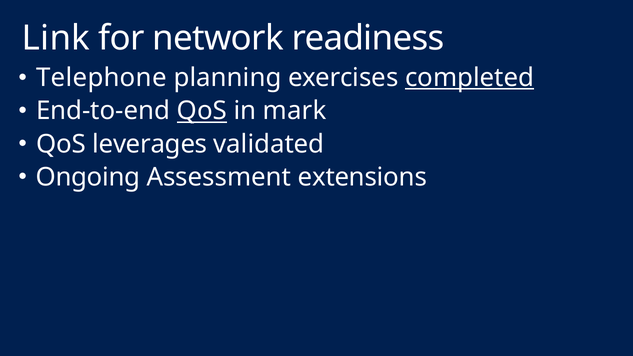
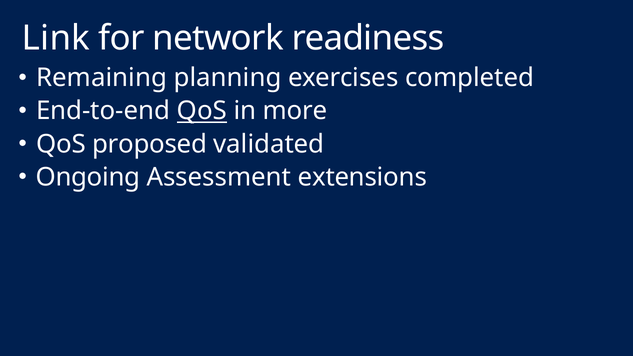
Telephone: Telephone -> Remaining
completed underline: present -> none
mark: mark -> more
leverages: leverages -> proposed
